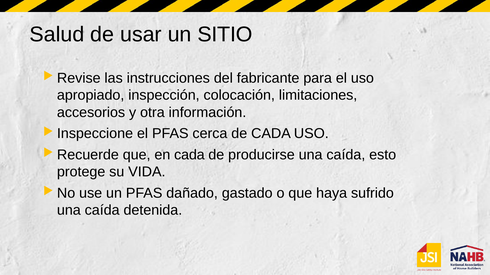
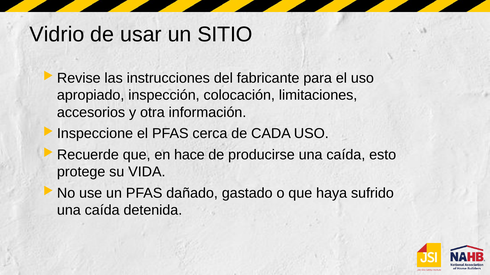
Salud: Salud -> Vidrio
en cada: cada -> hace
